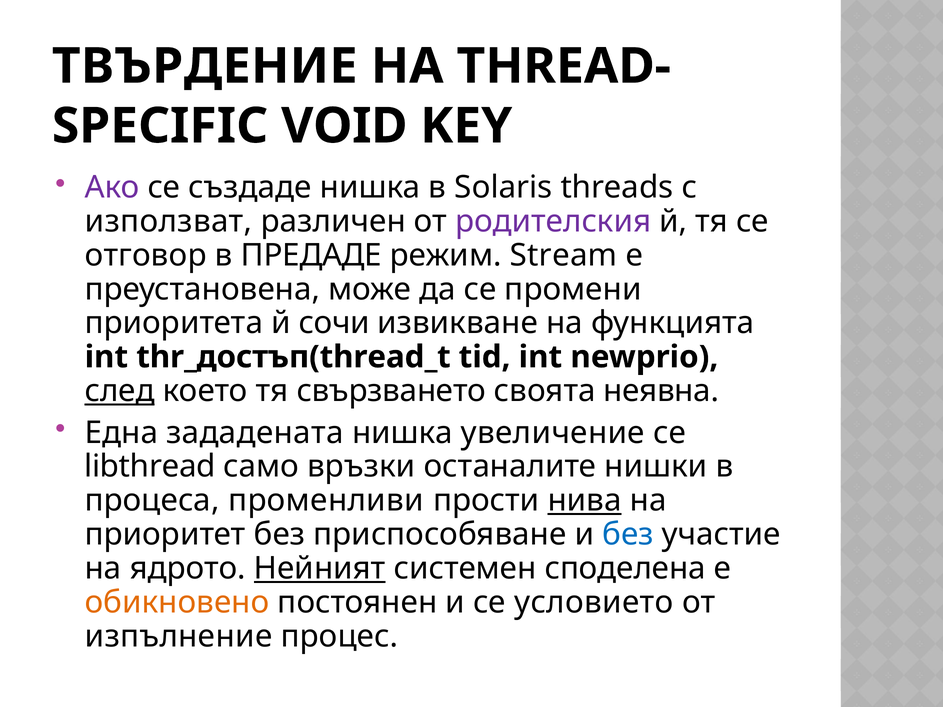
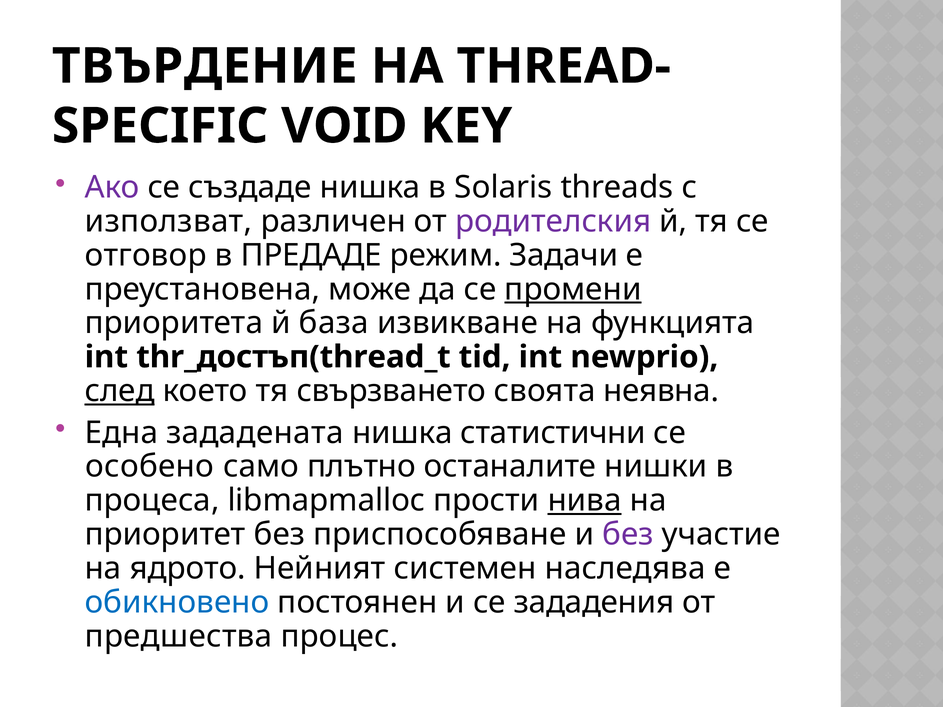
Stream: Stream -> Задачи
промени underline: none -> present
сочи: сочи -> база
увеличение: увеличение -> статистични
libthread: libthread -> особено
връзки: връзки -> плътно
променливи: променливи -> libmapmalloc
без at (628, 535) colour: blue -> purple
Нейният underline: present -> none
споделена: споделена -> наследява
обикновено colour: orange -> blue
условието: условието -> зададения
изпълнение: изпълнение -> предшества
